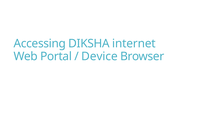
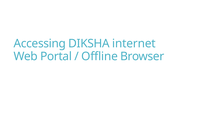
Device: Device -> Offline
